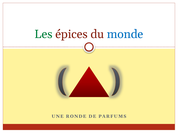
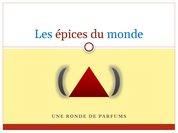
Les colour: green -> blue
